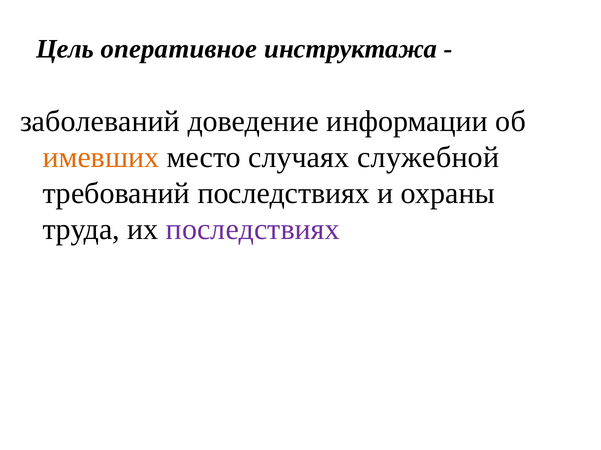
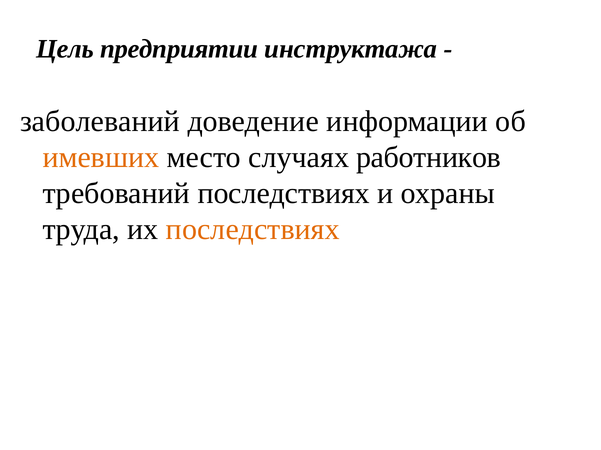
оперативное: оперативное -> предприятии
служебной: служебной -> работников
последствиях at (253, 230) colour: purple -> orange
